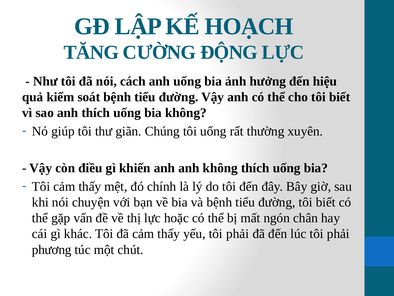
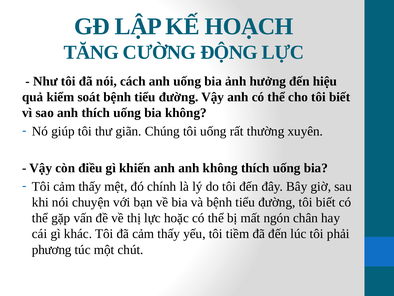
yếu tôi phải: phải -> tiềm
